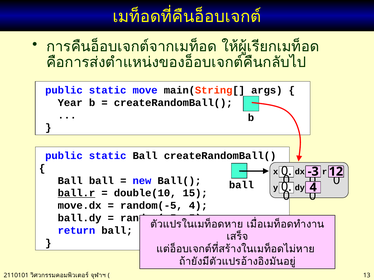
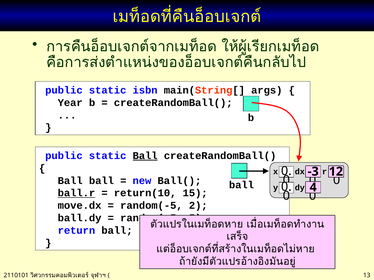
move: move -> isbn
Ball at (145, 156) underline: none -> present
double(10: double(10 -> return(10
random(-5 4: 4 -> 2
